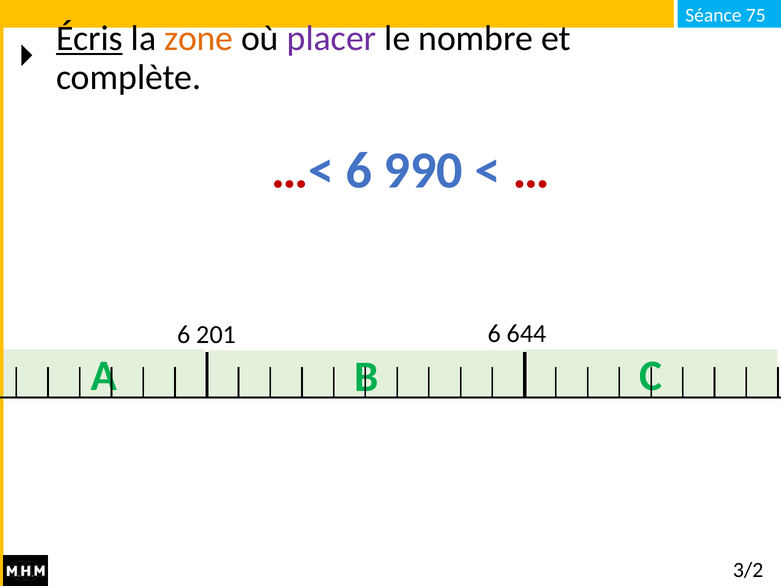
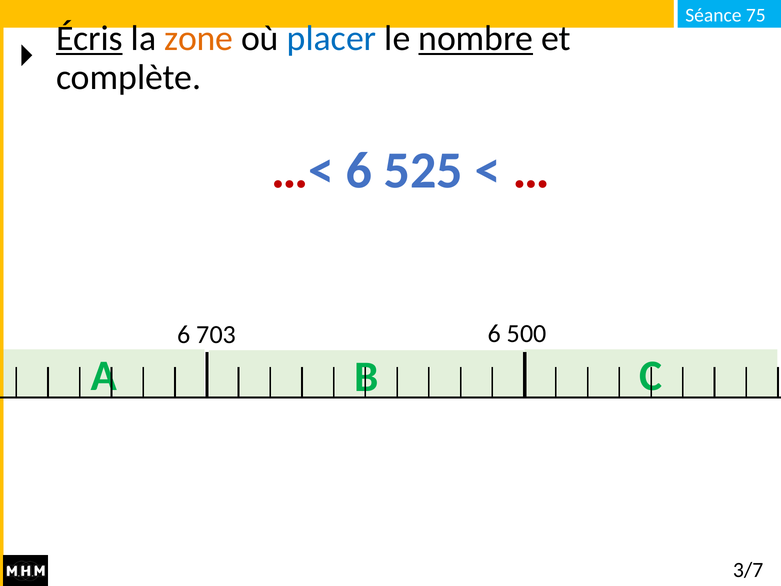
placer colour: purple -> blue
nombre underline: none -> present
990: 990 -> 525
201: 201 -> 703
644: 644 -> 500
3/2: 3/2 -> 3/7
